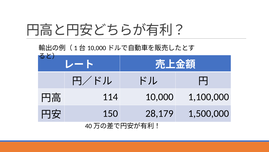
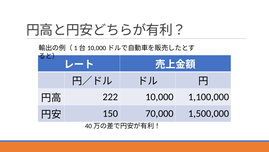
114: 114 -> 222
28,179: 28,179 -> 70,000
